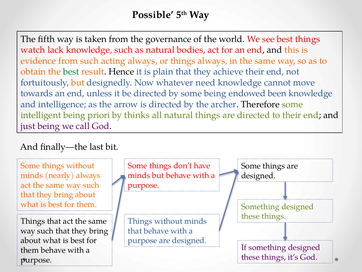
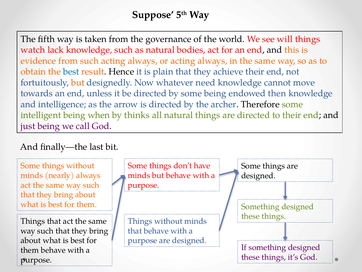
Possible: Possible -> Suppose
see best: best -> will
or things: things -> acting
best at (71, 72) colour: green -> blue
been: been -> then
priori: priori -> when
